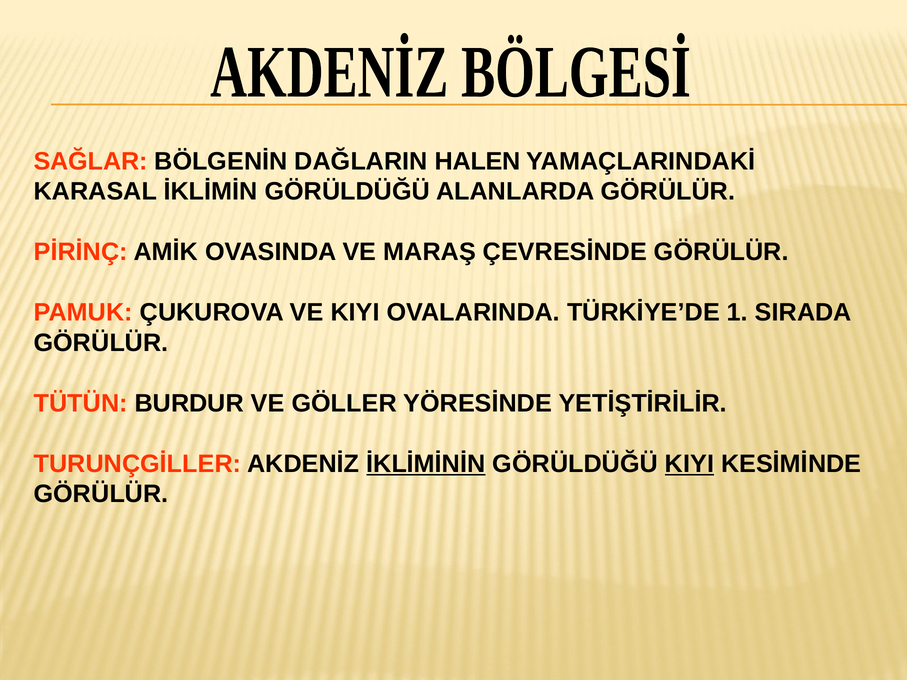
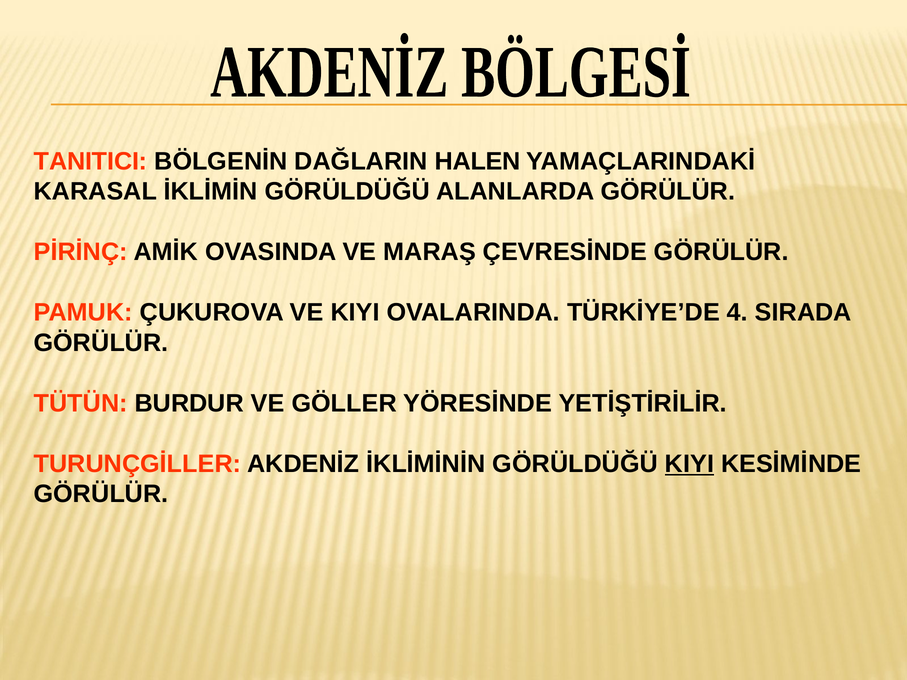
SAĞLAR: SAĞLAR -> TANITICI
1: 1 -> 4
İKLİMİNİN underline: present -> none
